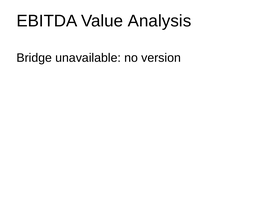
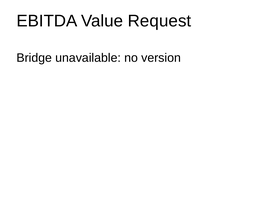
Analysis: Analysis -> Request
